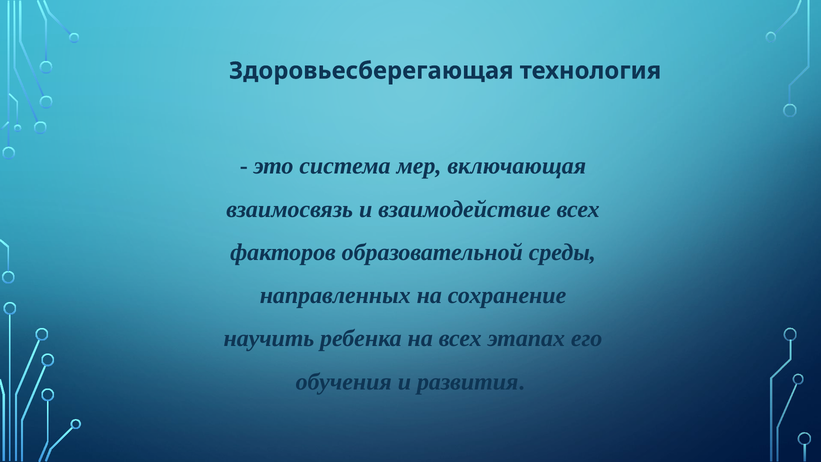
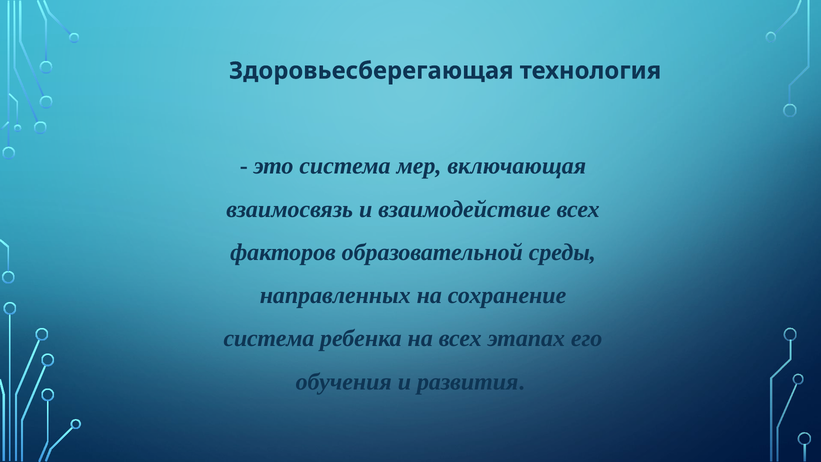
научить at (269, 338): научить -> система
